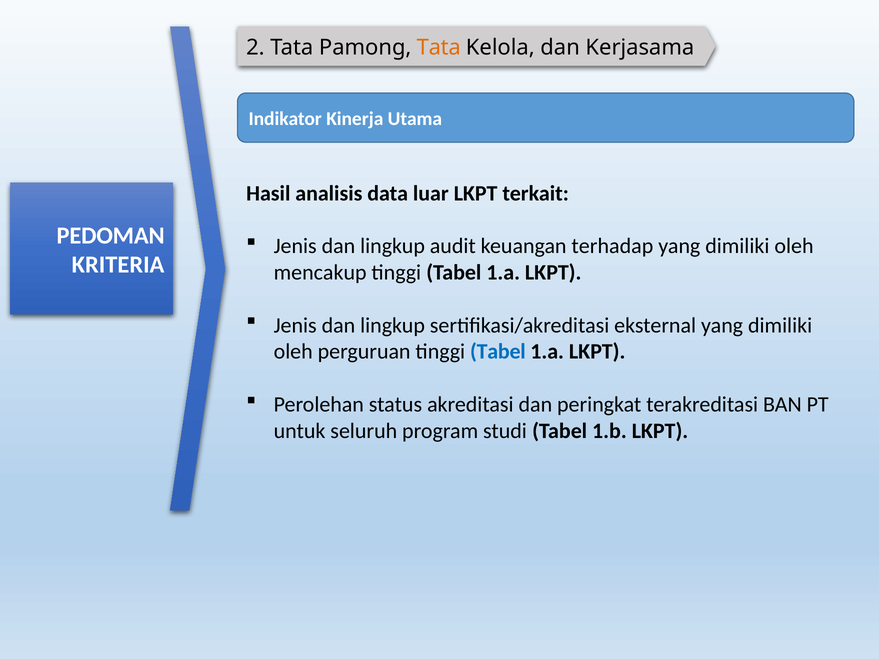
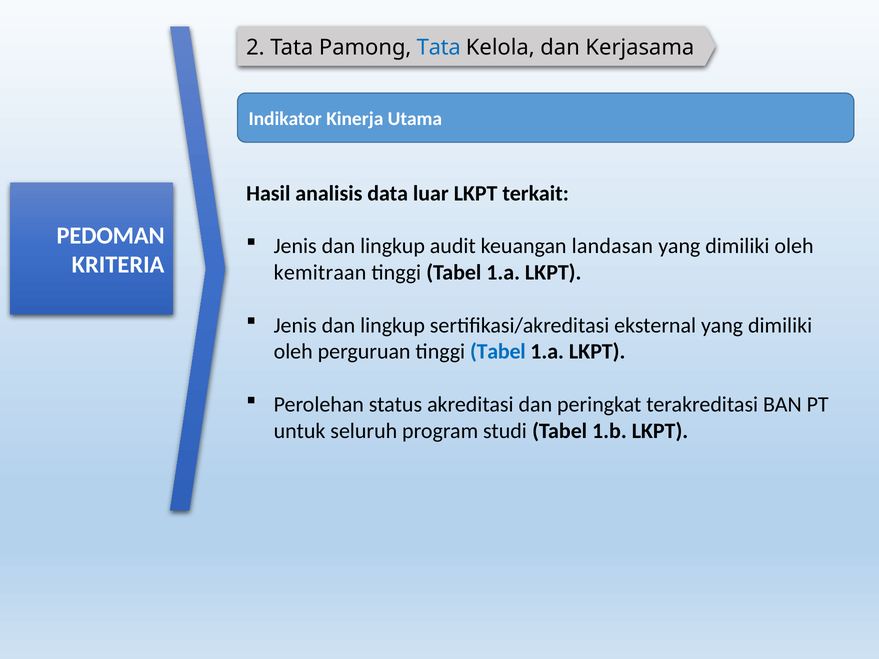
Tata at (439, 48) colour: orange -> blue
terhadap: terhadap -> landasan
mencakup: mencakup -> kemitraan
